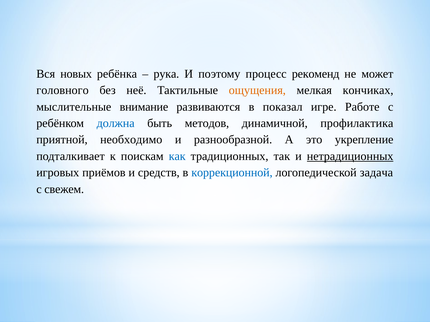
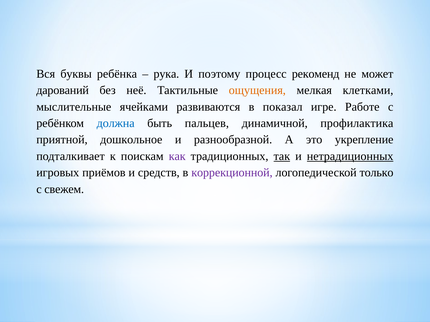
новых: новых -> буквы
головного: головного -> дарований
кончиках: кончиках -> клетками
внимание: внимание -> ячейками
методов: методов -> пальцев
необходимо: необходимо -> дошкольное
как colour: blue -> purple
так underline: none -> present
коррекционной colour: blue -> purple
задача: задача -> только
